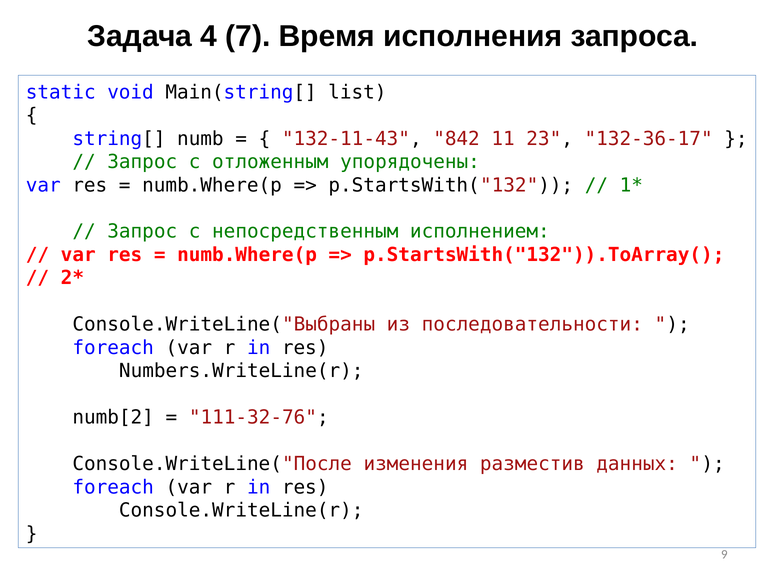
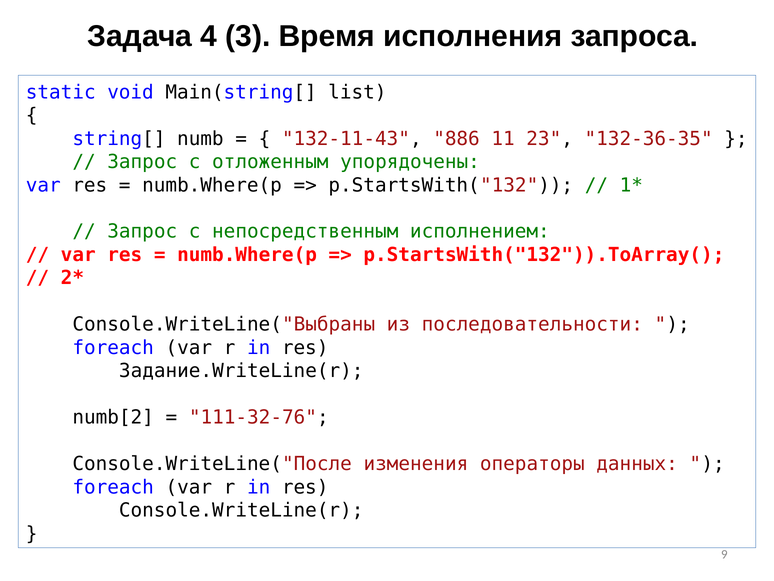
7: 7 -> 3
842: 842 -> 886
132-36-17: 132-36-17 -> 132-36-35
Numbers.WriteLine(r: Numbers.WriteLine(r -> Задание.WriteLine(r
разместив: разместив -> операторы
